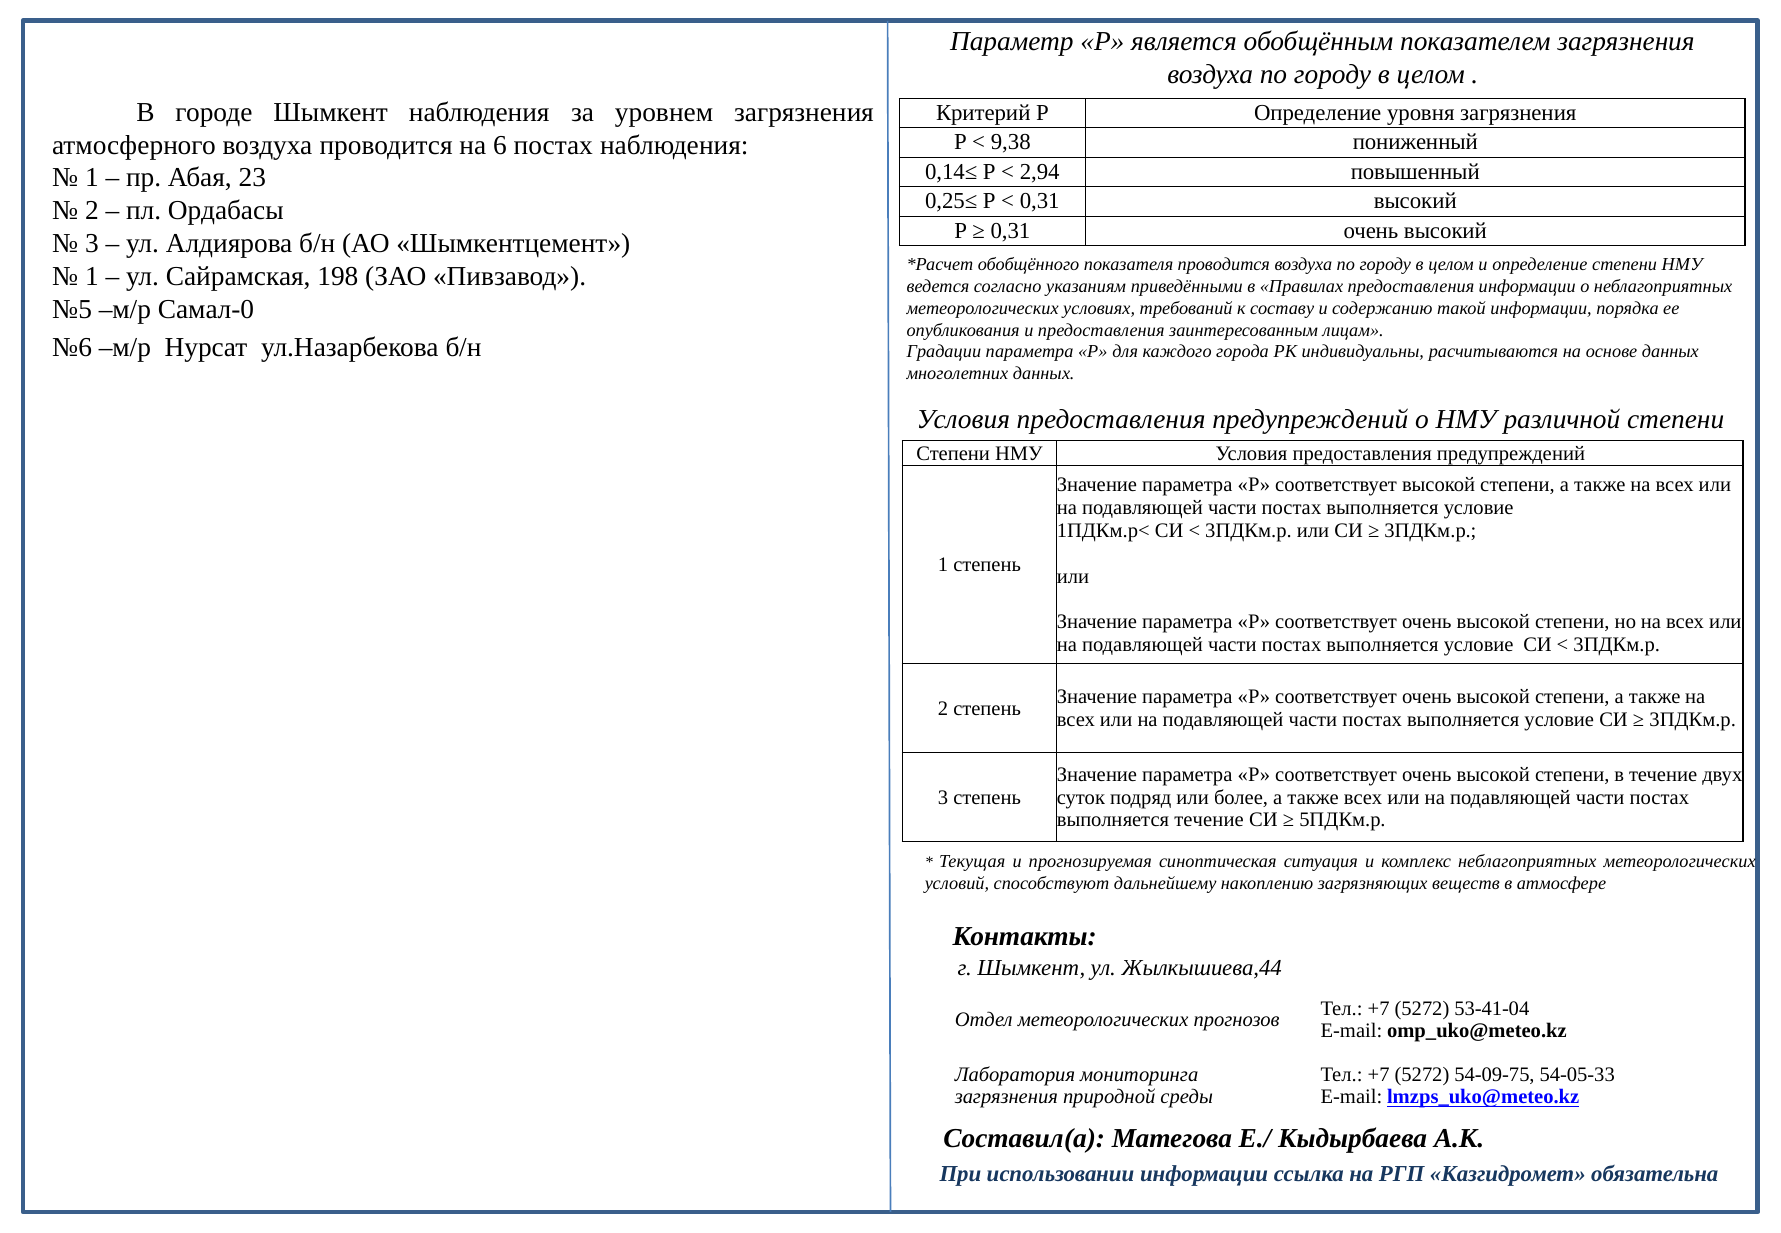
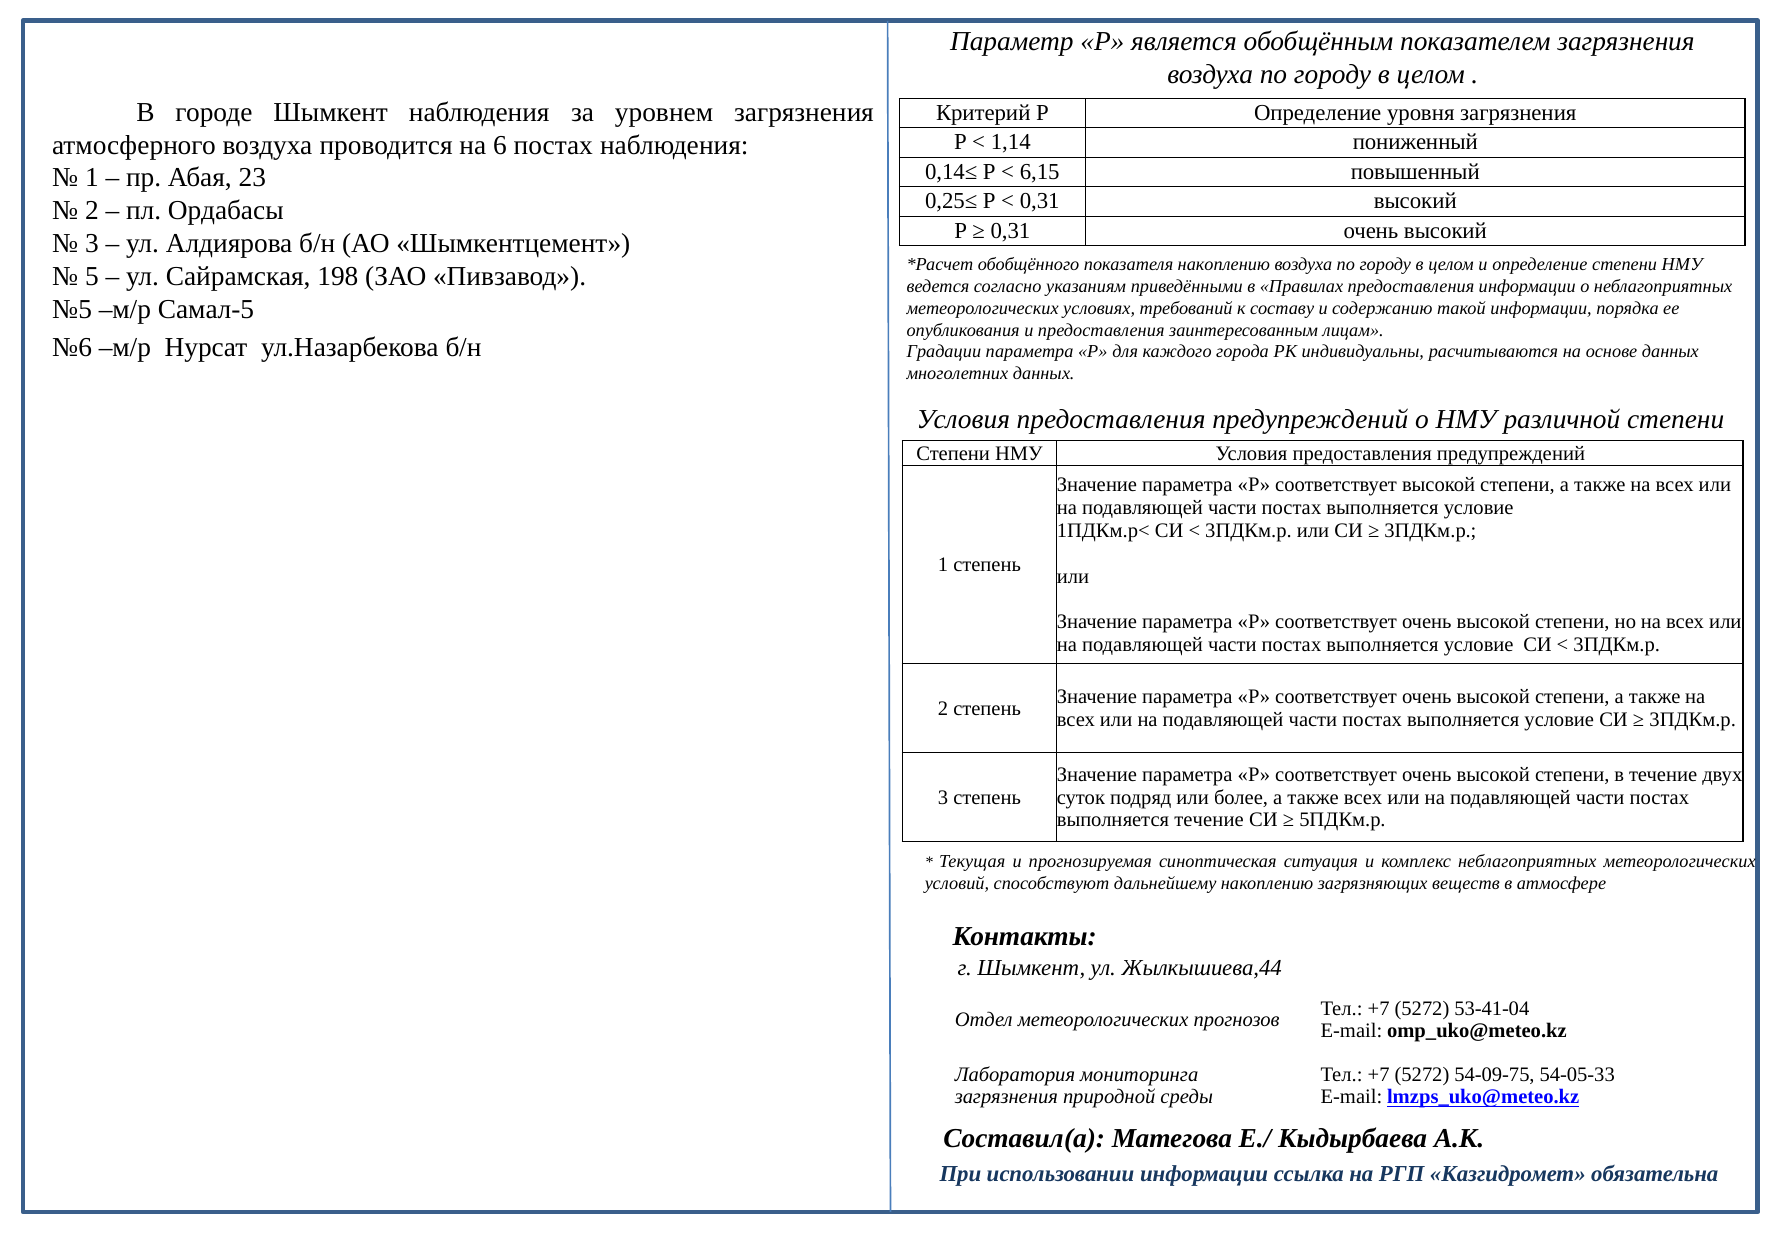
9,38: 9,38 -> 1,14
2,94: 2,94 -> 6,15
показателя проводится: проводится -> накоплению
1 at (92, 277): 1 -> 5
Самал-0: Самал-0 -> Самал-5
